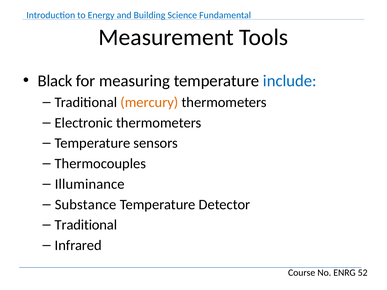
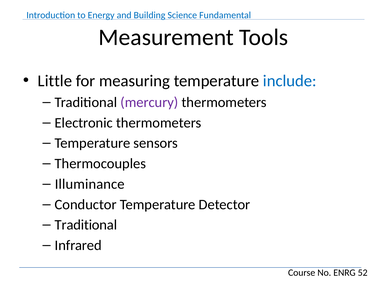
Black: Black -> Little
mercury colour: orange -> purple
Substance: Substance -> Conductor
